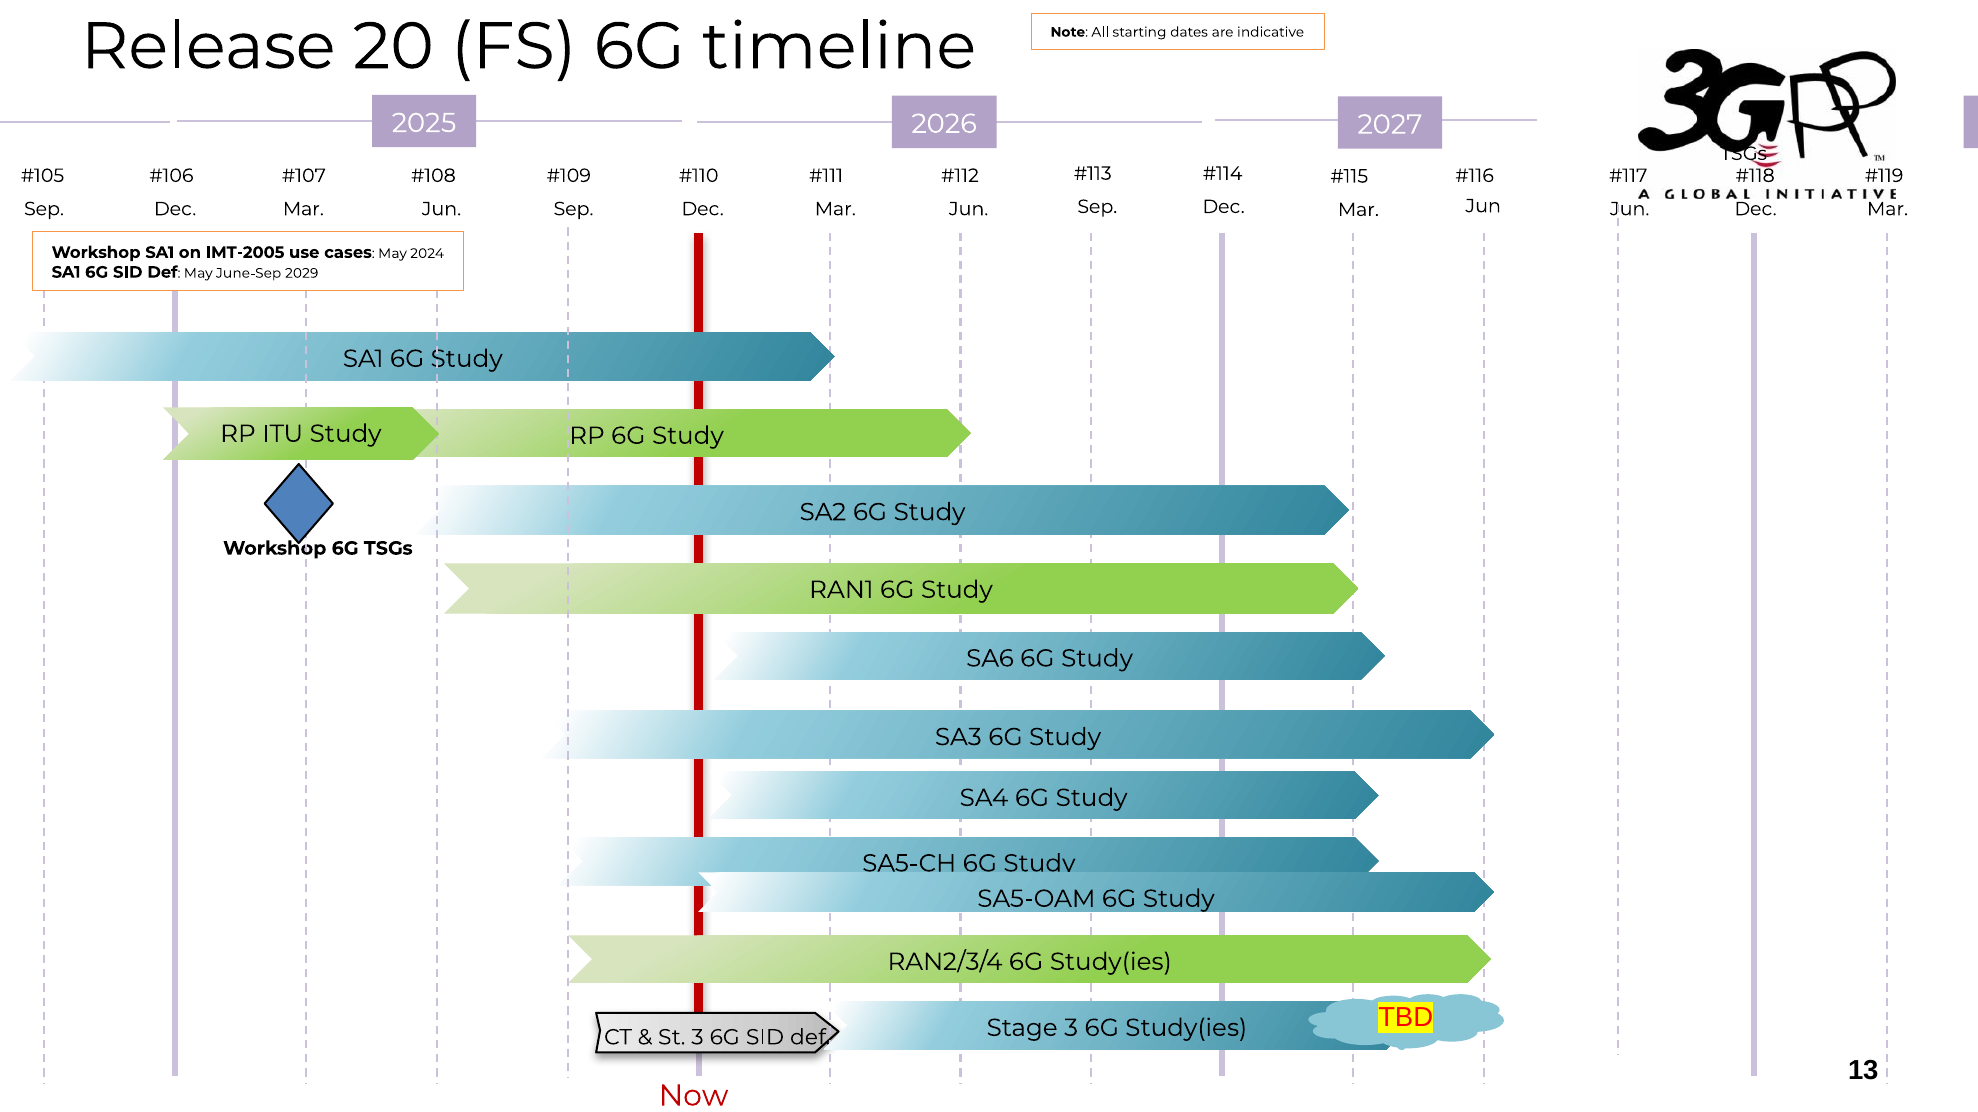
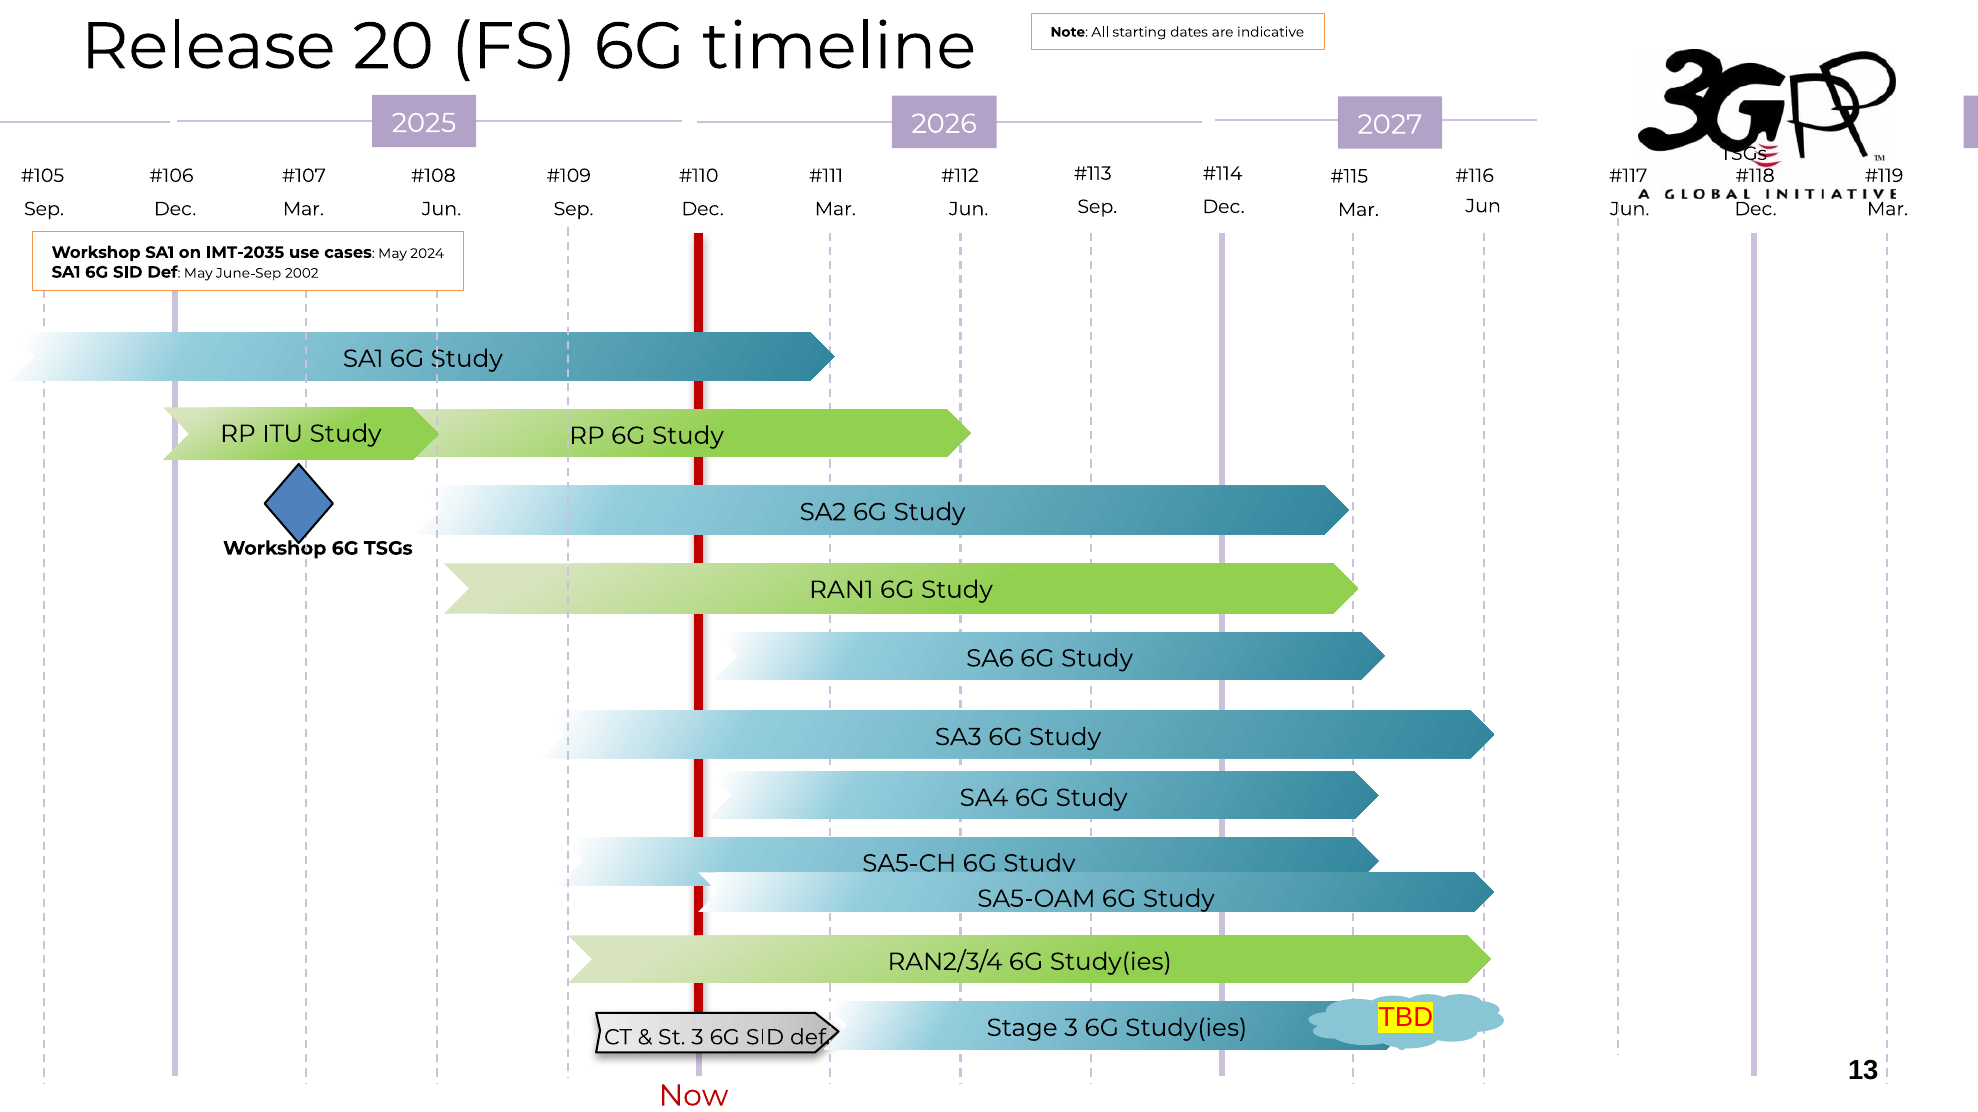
IMT-2005: IMT-2005 -> IMT-2035
2029: 2029 -> 2002
